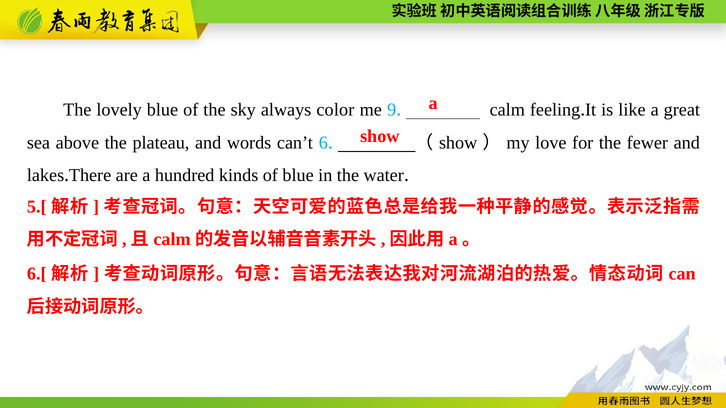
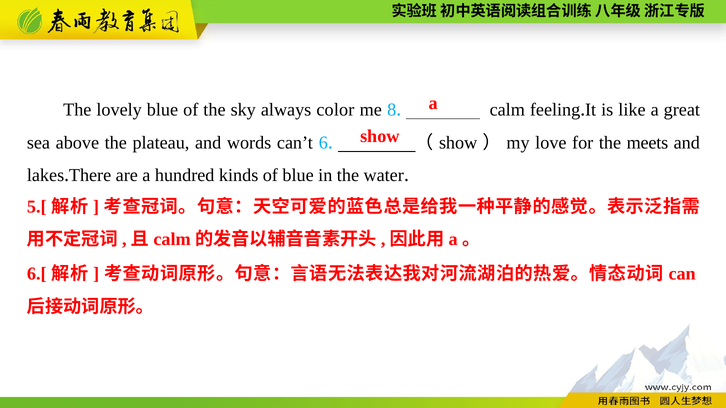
9: 9 -> 8
fewer: fewer -> meets
